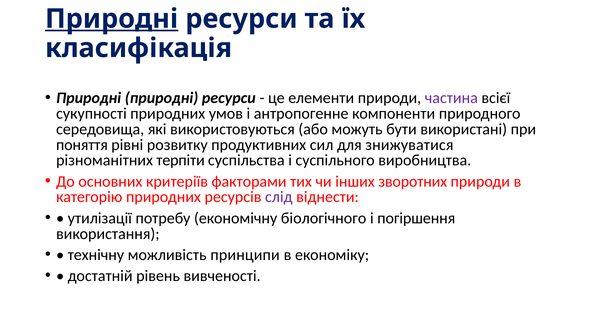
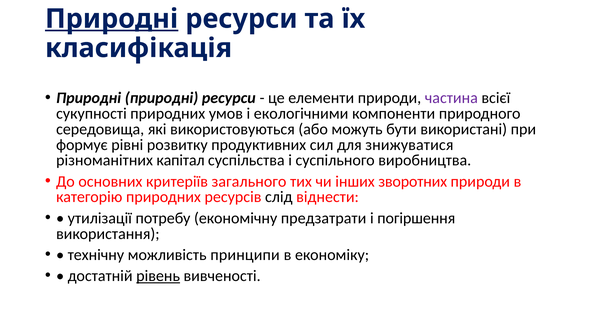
антропогенне: антропогенне -> екологічними
поняття: поняття -> формує
терпіти: терпіти -> капітал
факторами: факторами -> загального
слід colour: purple -> black
біологічного: біологічного -> предзатрати
рівень underline: none -> present
